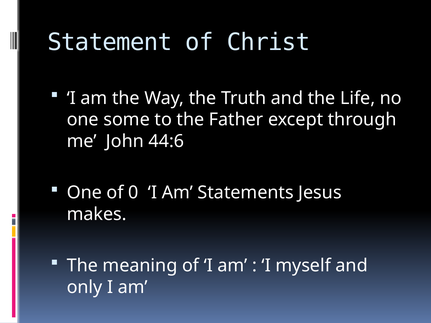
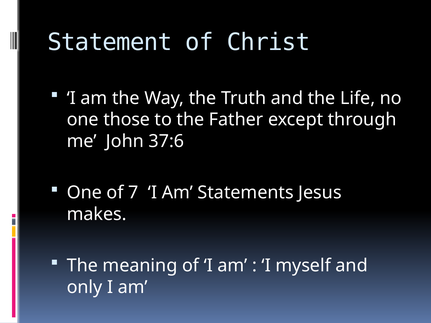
some: some -> those
44:6: 44:6 -> 37:6
0: 0 -> 7
